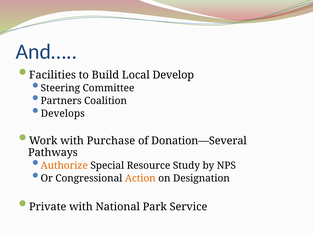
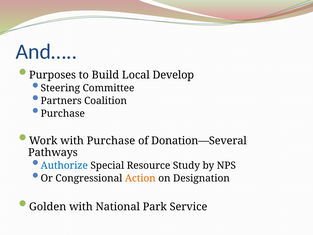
Facilities: Facilities -> Purposes
Develops at (63, 113): Develops -> Purchase
Authorize colour: orange -> blue
Private: Private -> Golden
